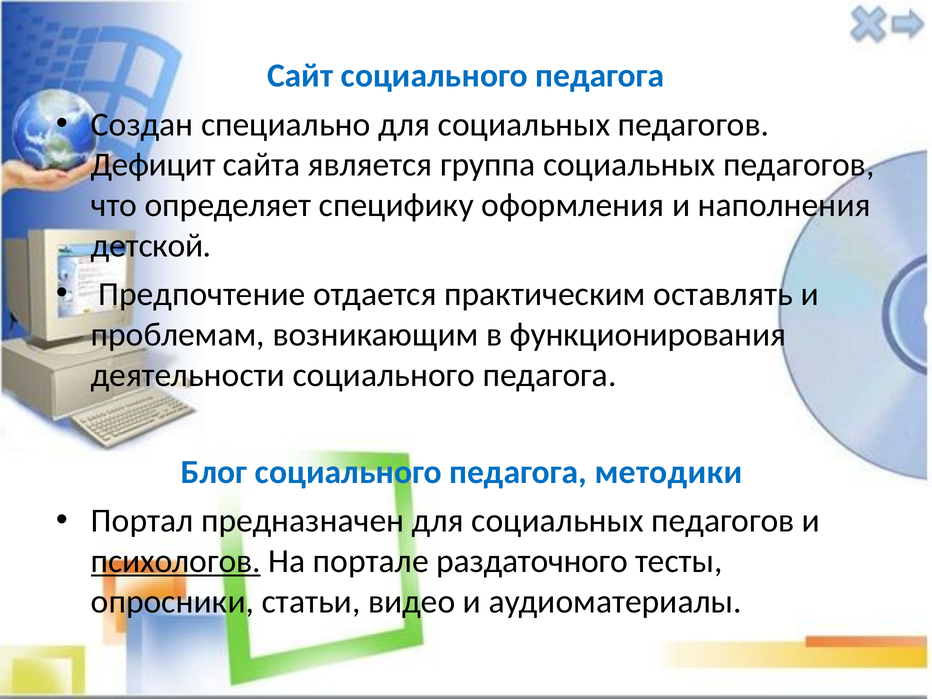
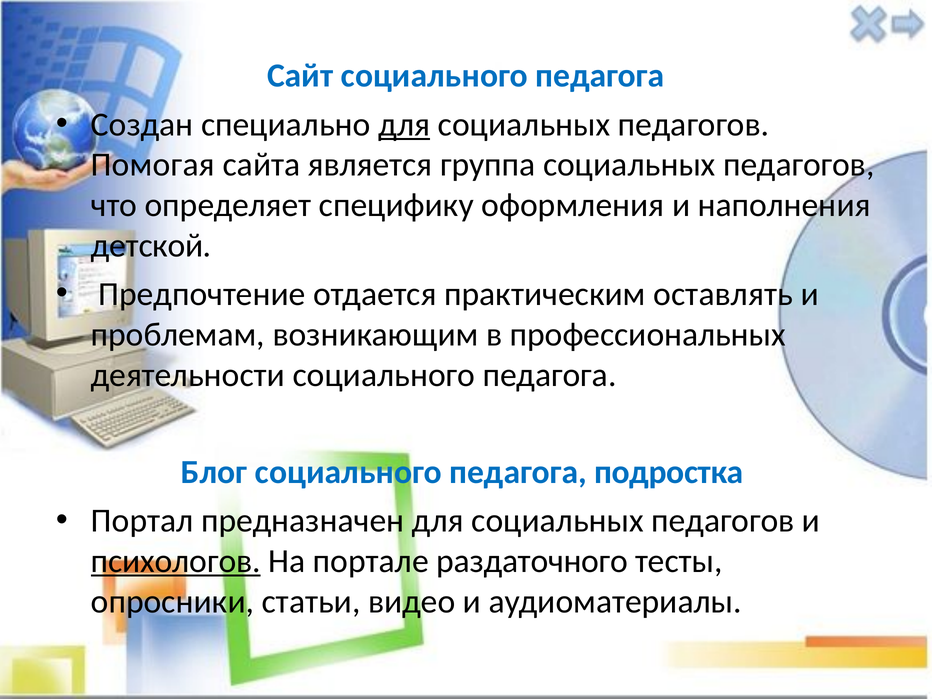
для at (404, 124) underline: none -> present
Дефицит: Дефицит -> Помогая
функционирования: функционирования -> профессиональных
методики: методики -> подростка
